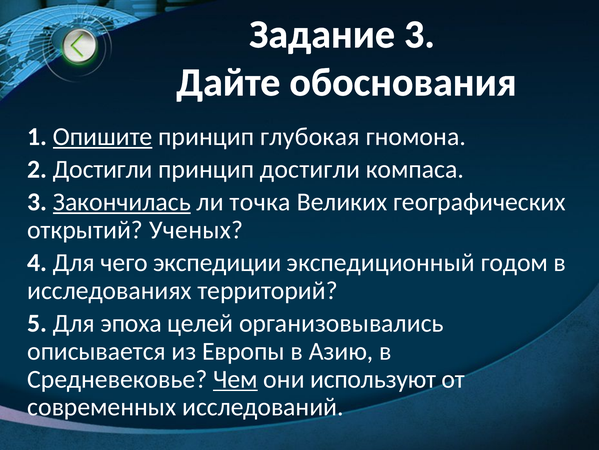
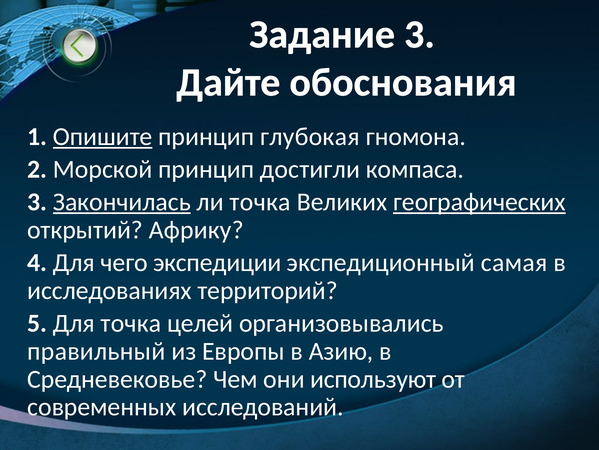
2 Достигли: Достигли -> Морской
географических underline: none -> present
Ученых: Ученых -> Африку
годом: годом -> самая
Для эпоха: эпоха -> точка
описывается: описывается -> правильный
Чем underline: present -> none
